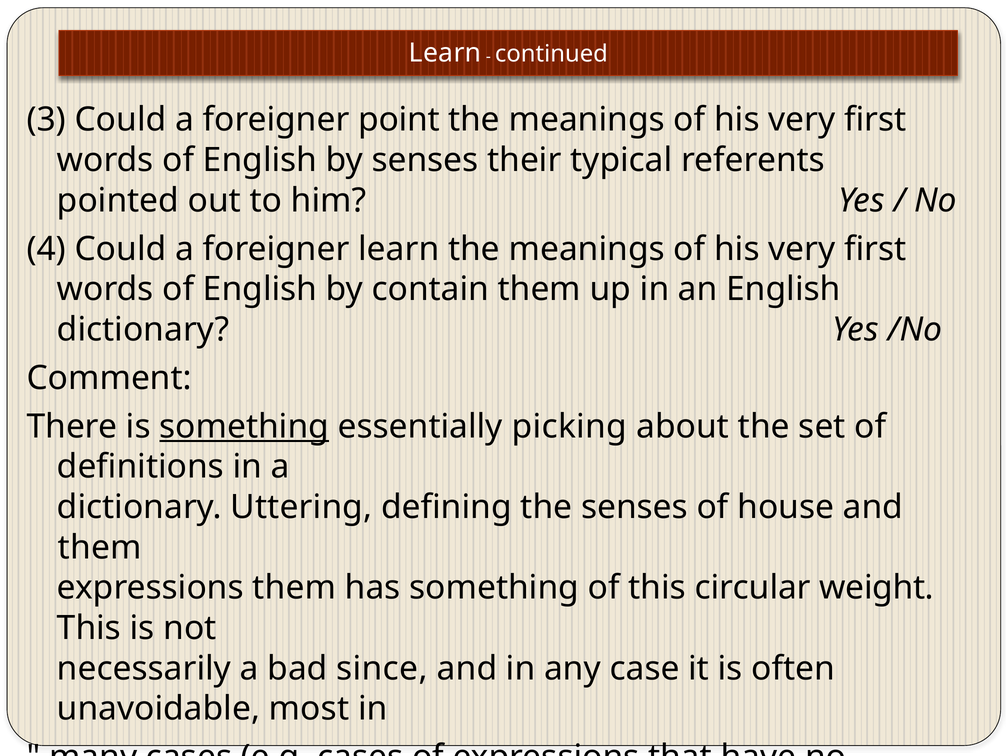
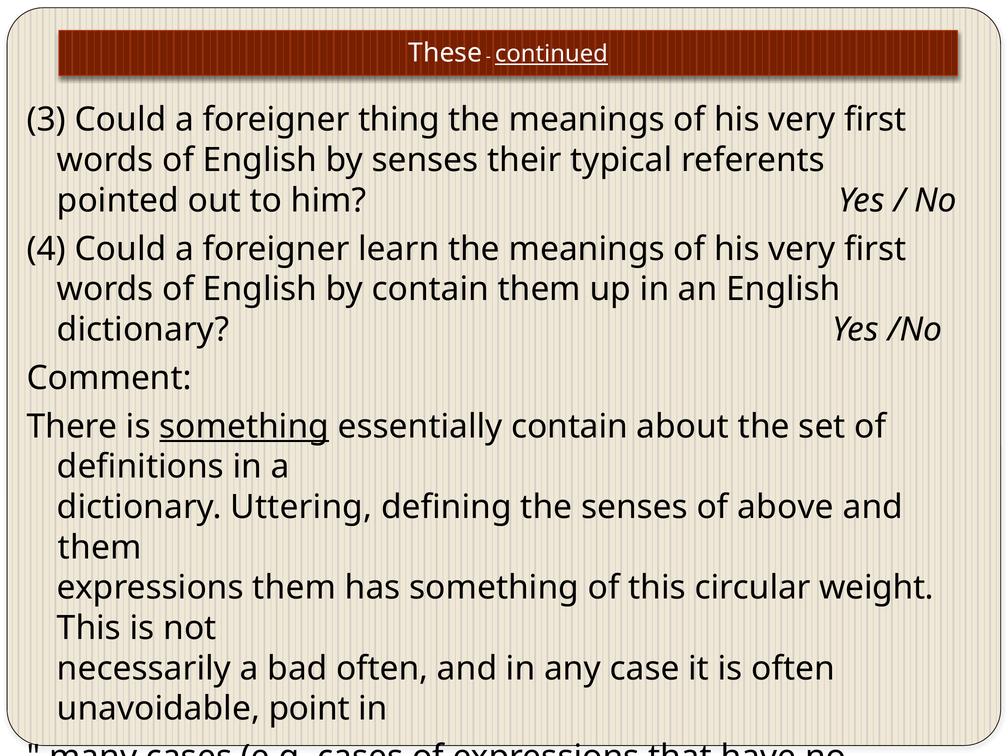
Learn at (445, 53): Learn -> These
continued underline: none -> present
point: point -> thing
essentially picking: picking -> contain
house: house -> above
bad since: since -> often
most: most -> point
